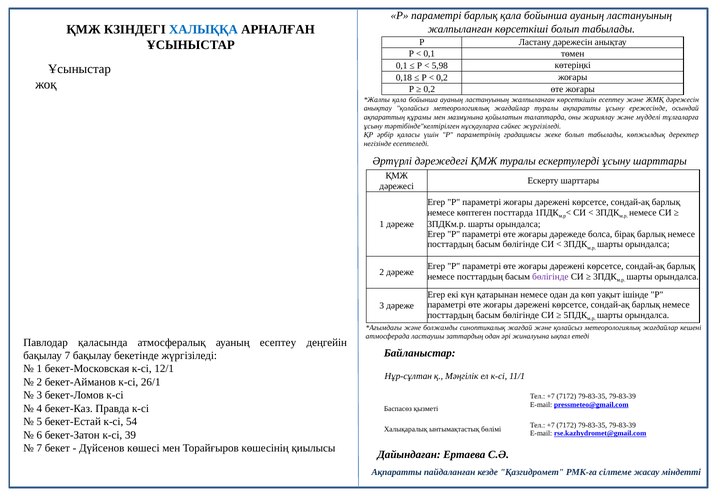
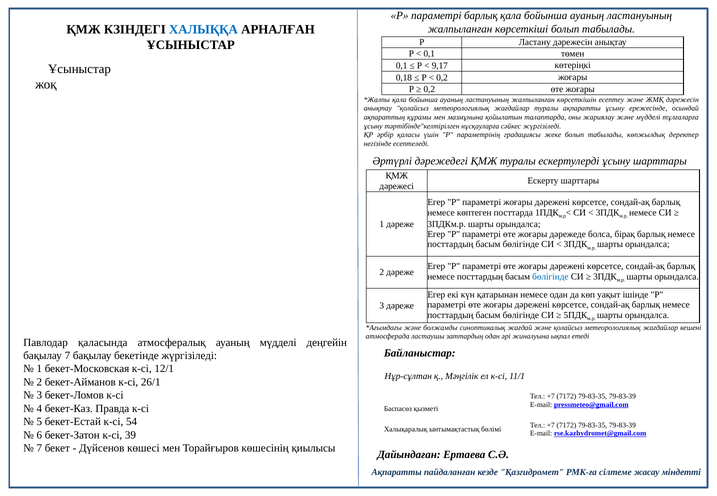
5,98: 5,98 -> 9,17
бөлігінде at (550, 277) colour: purple -> blue
ауаның есептеу: есептеу -> мүдделі
